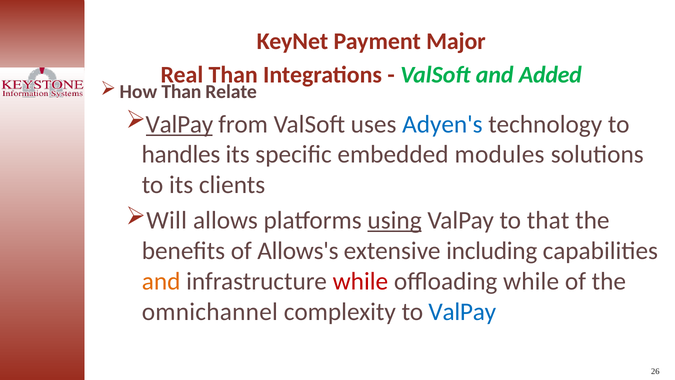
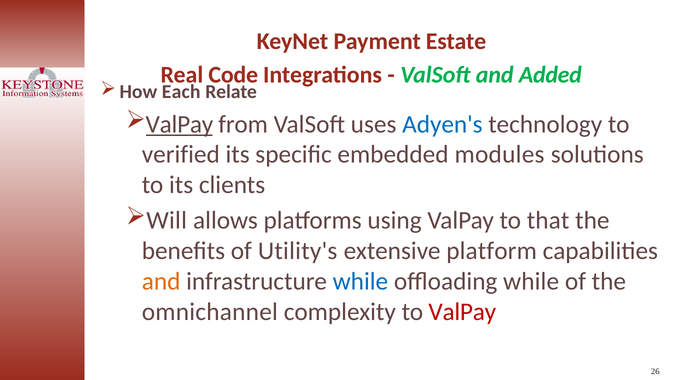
Major: Major -> Estate
Real Than: Than -> Code
How Than: Than -> Each
handles: handles -> verified
using underline: present -> none
Allows's: Allows's -> Utility's
including: including -> platform
while at (360, 281) colour: red -> blue
ValPay at (462, 311) colour: blue -> red
